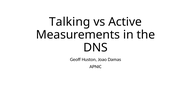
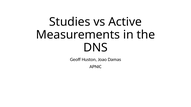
Talking: Talking -> Studies
